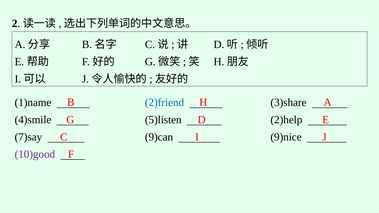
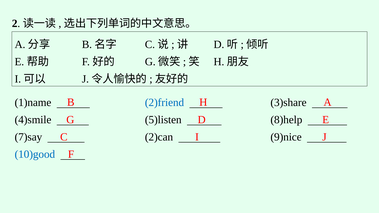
2)help: 2)help -> 8)help
9)can: 9)can -> 2)can
10)good colour: purple -> blue
